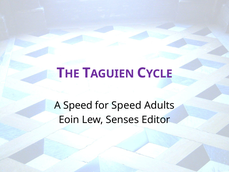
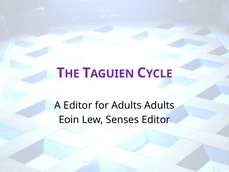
A Speed: Speed -> Editor
for Speed: Speed -> Adults
